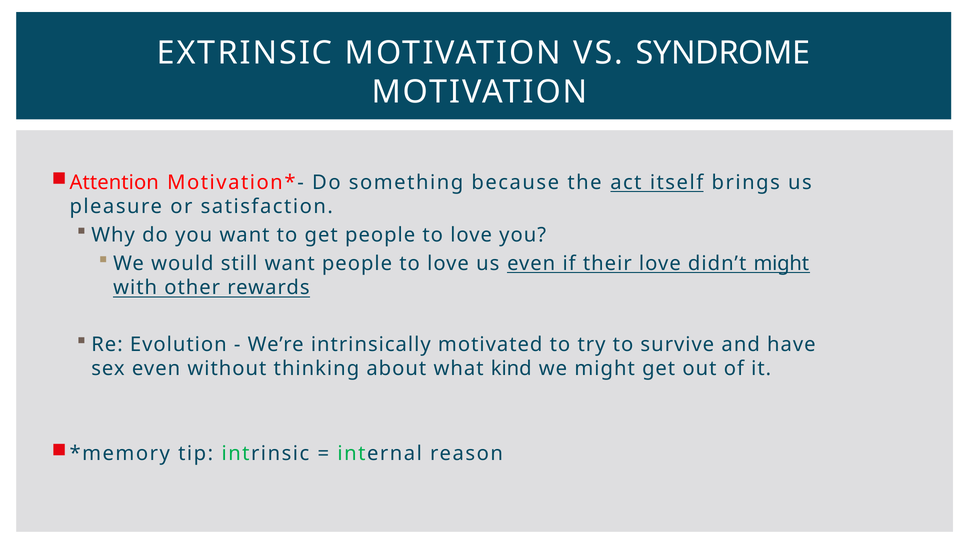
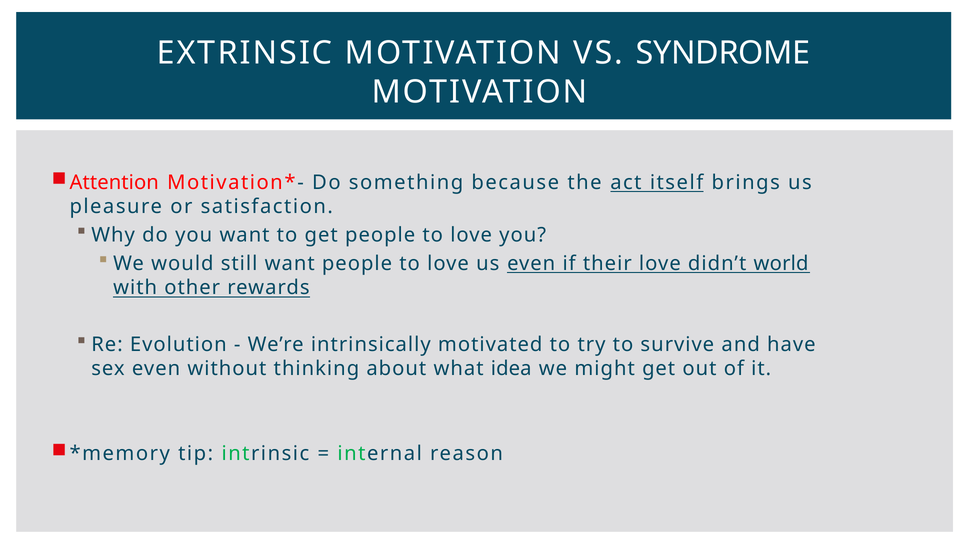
didn’t might: might -> world
kind: kind -> idea
